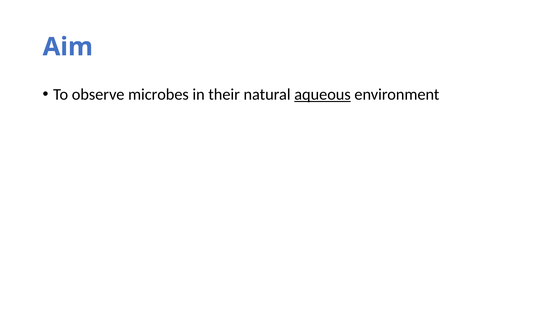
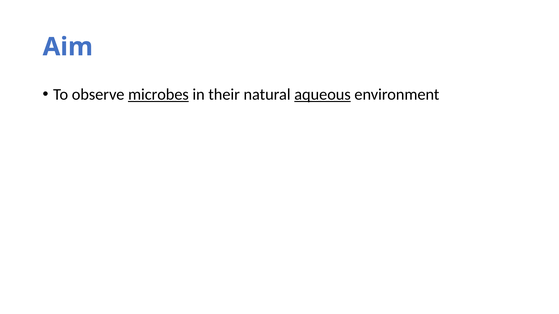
microbes underline: none -> present
